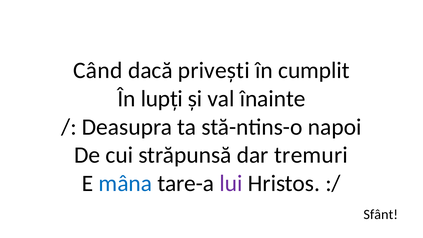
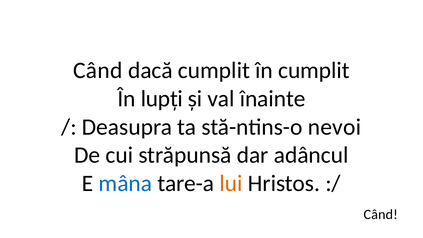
dacă privești: privești -> cumplit
napoi: napoi -> nevoi
tremuri: tremuri -> adâncul
lui colour: purple -> orange
Sfânt at (381, 215): Sfânt -> Când
